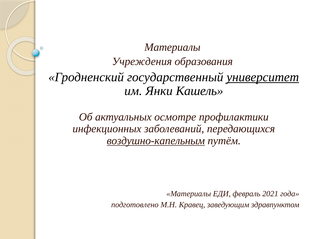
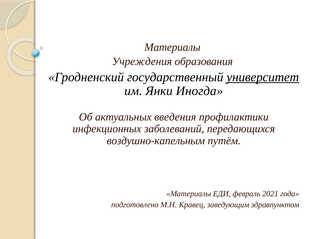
Кашель: Кашель -> Иногда
осмотре: осмотре -> введения
воздушно-капельным underline: present -> none
